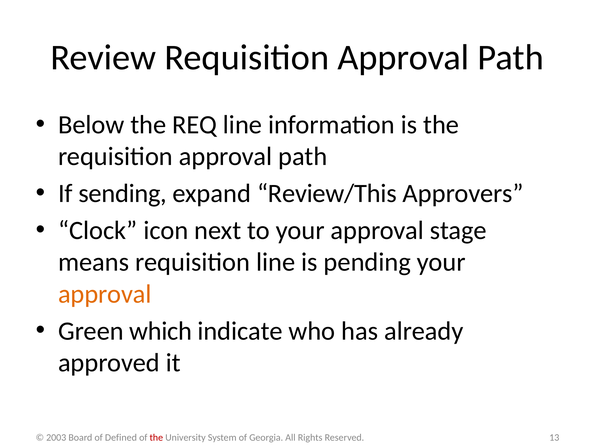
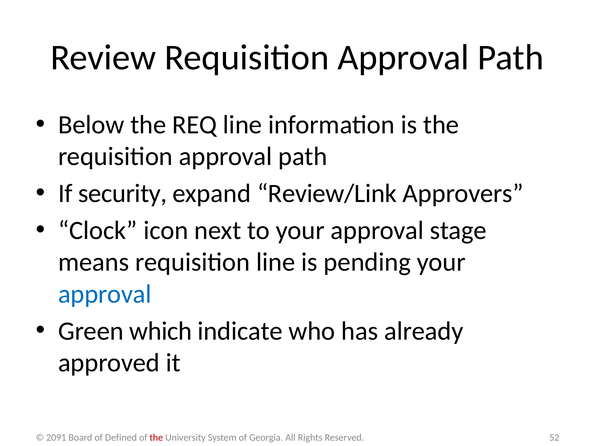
sending: sending -> security
Review/This: Review/This -> Review/Link
approval at (105, 294) colour: orange -> blue
2003: 2003 -> 2091
13: 13 -> 52
